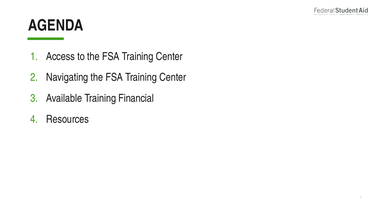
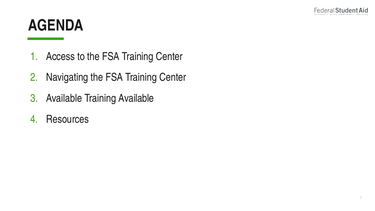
Training Financial: Financial -> Available
